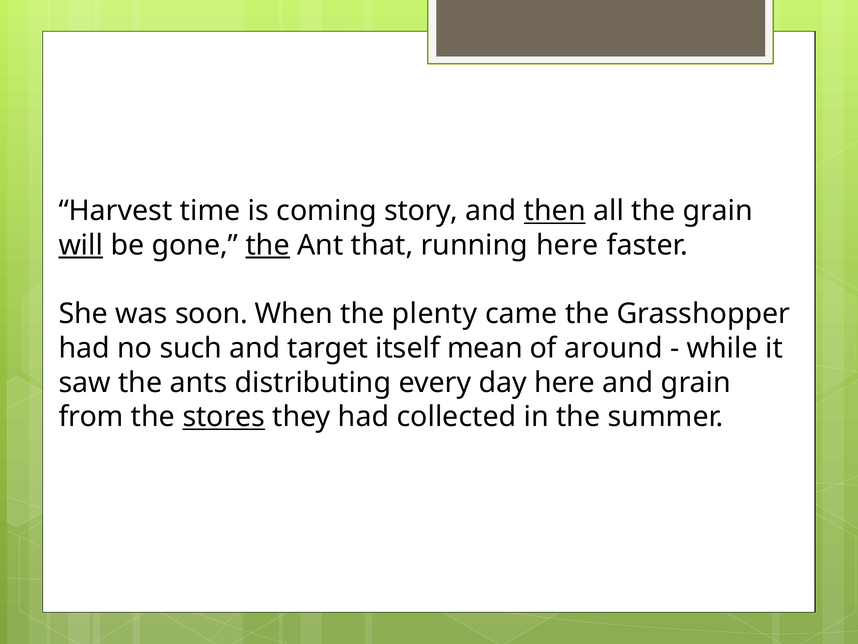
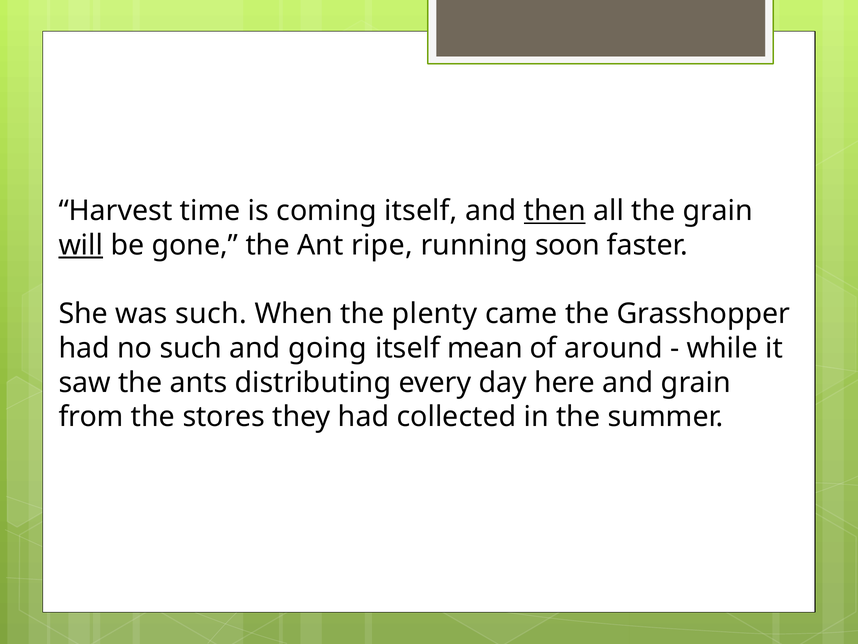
coming story: story -> itself
the at (268, 245) underline: present -> none
that: that -> ripe
running here: here -> soon
was soon: soon -> such
target: target -> going
stores underline: present -> none
